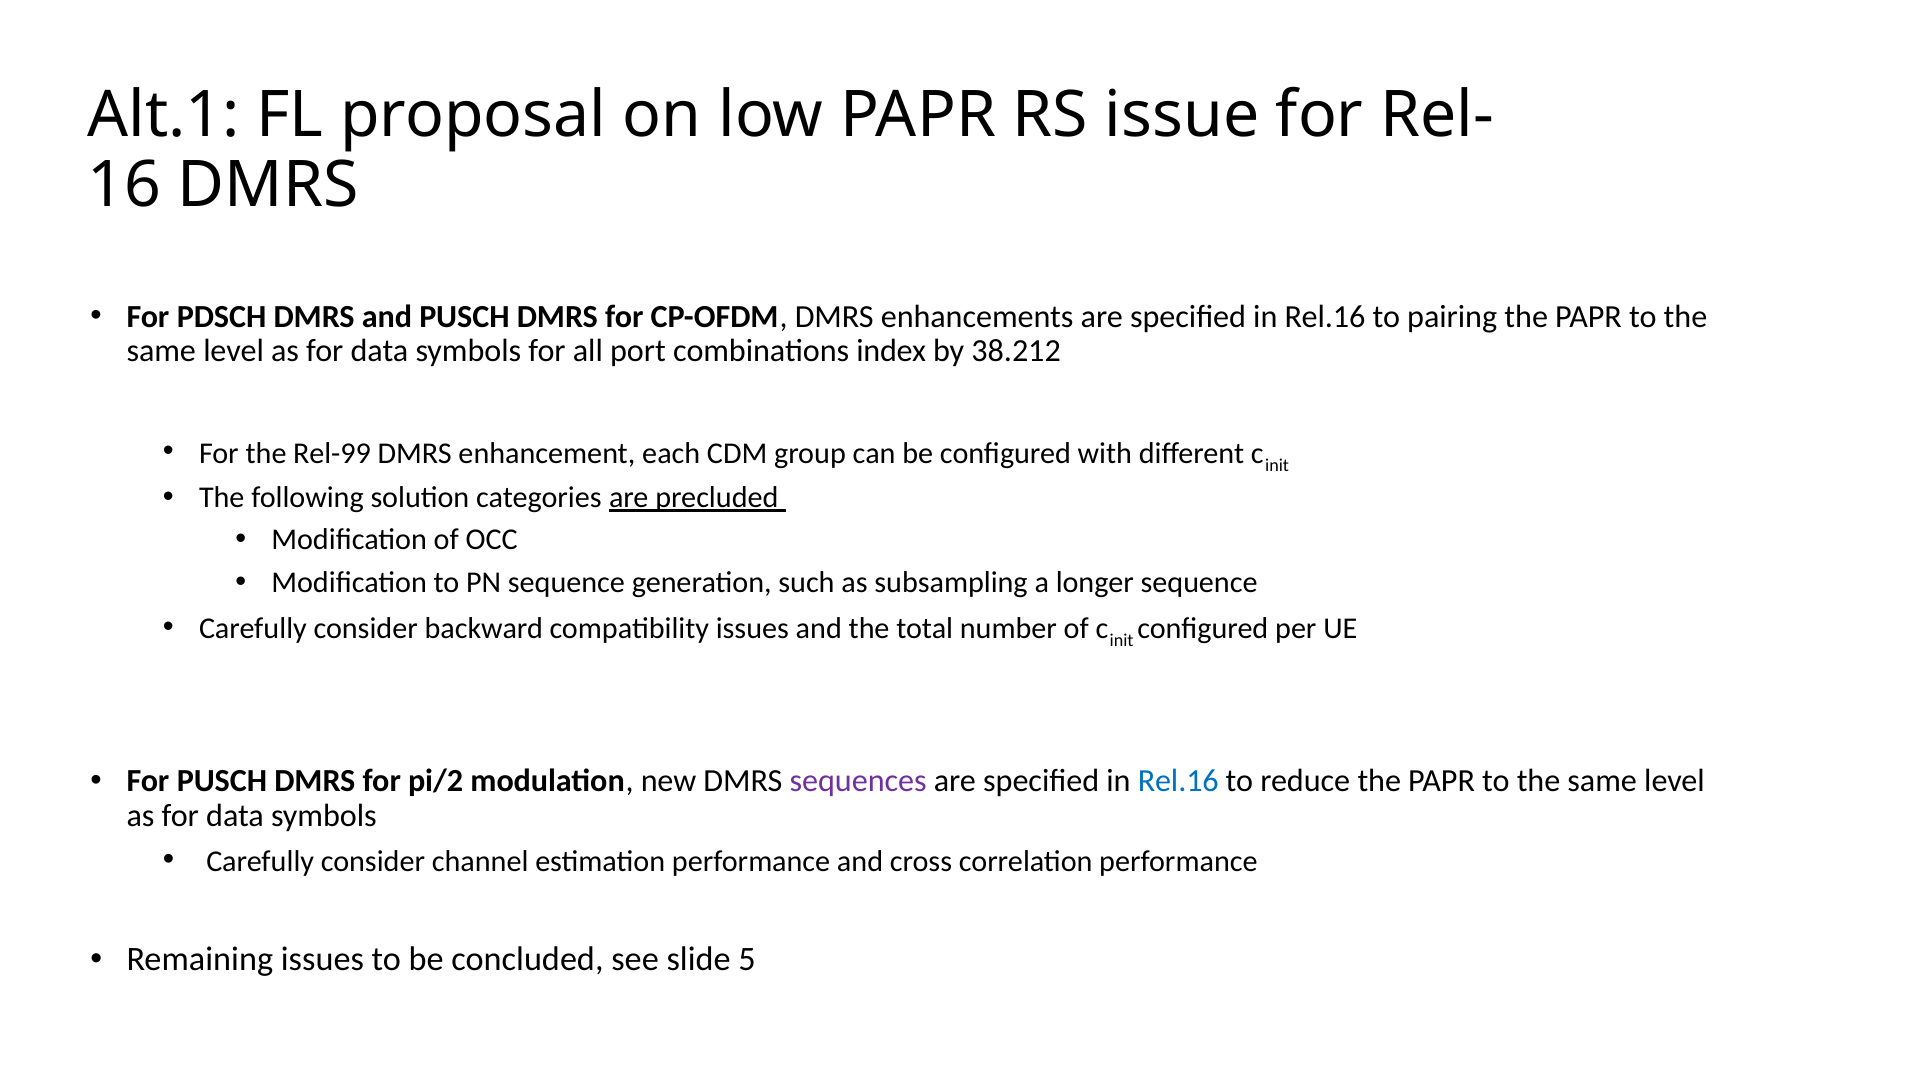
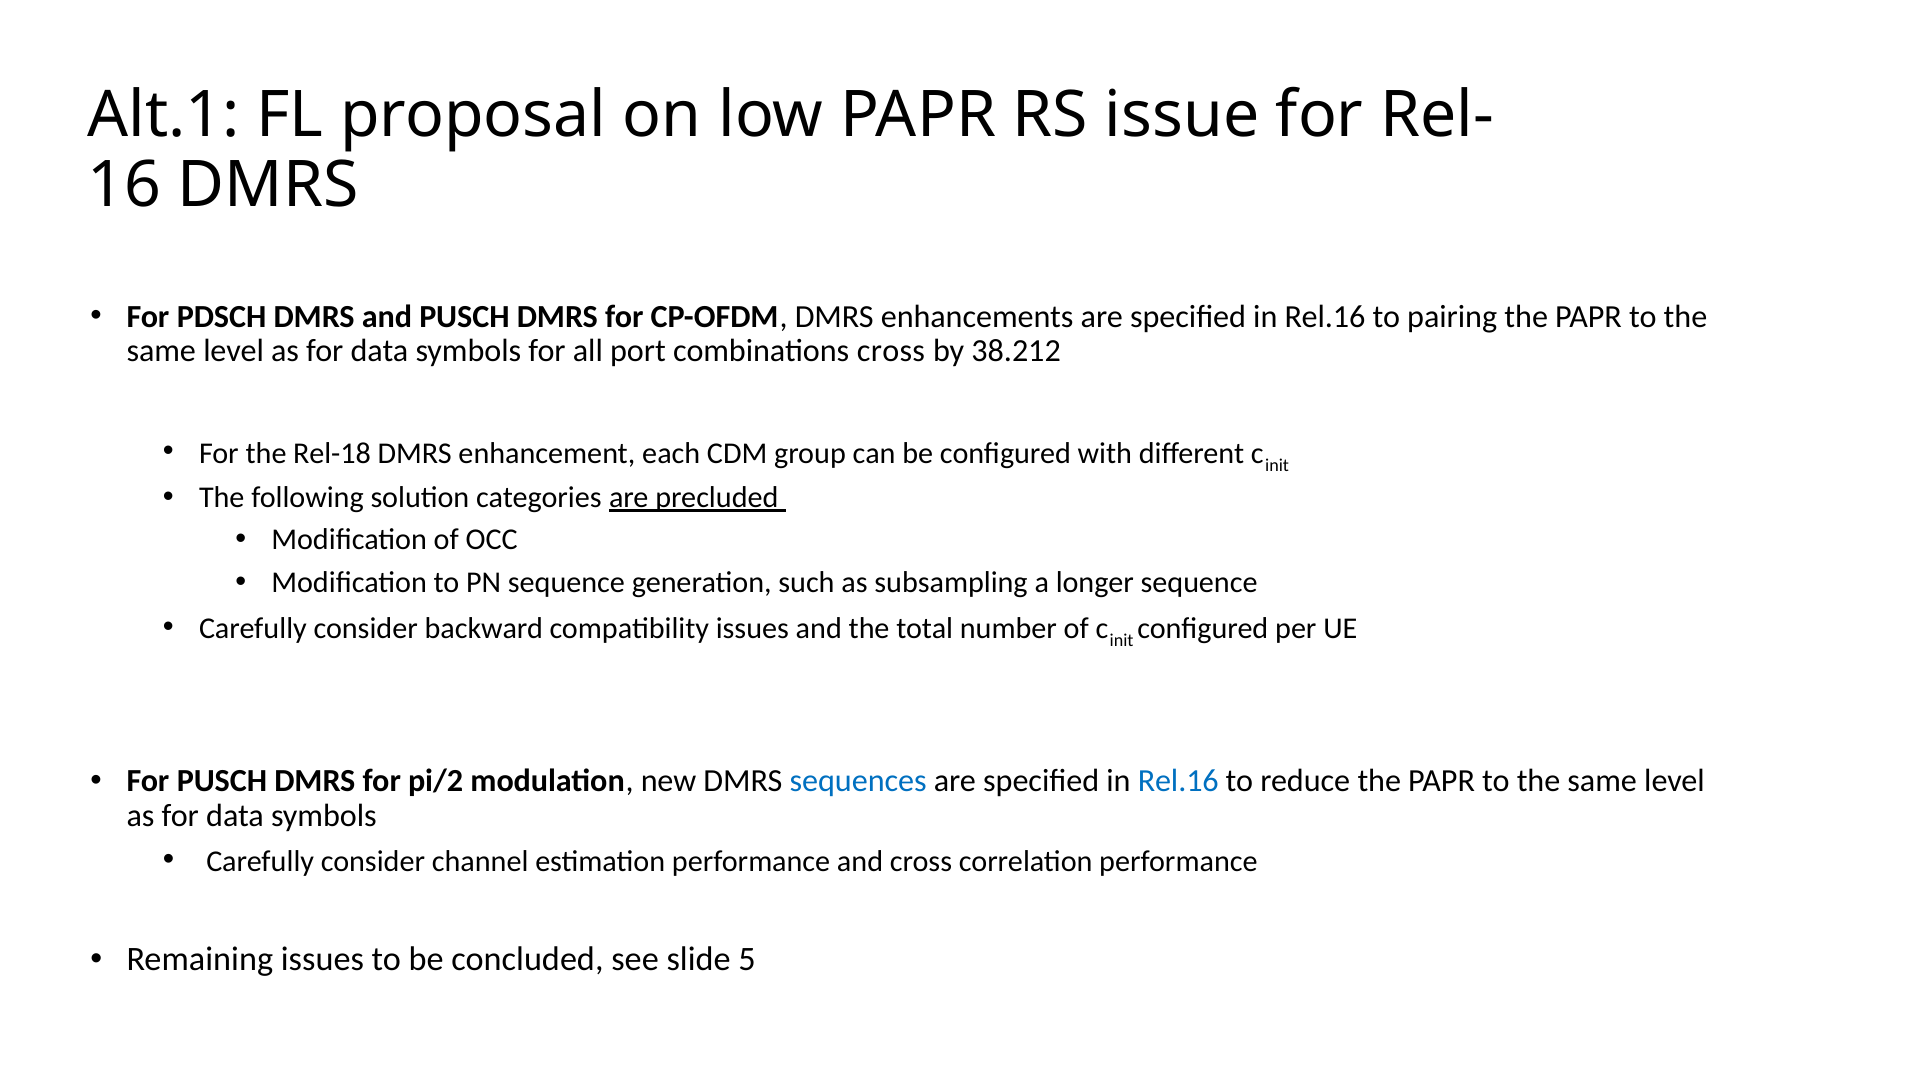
combinations index: index -> cross
Rel-99: Rel-99 -> Rel-18
sequences colour: purple -> blue
